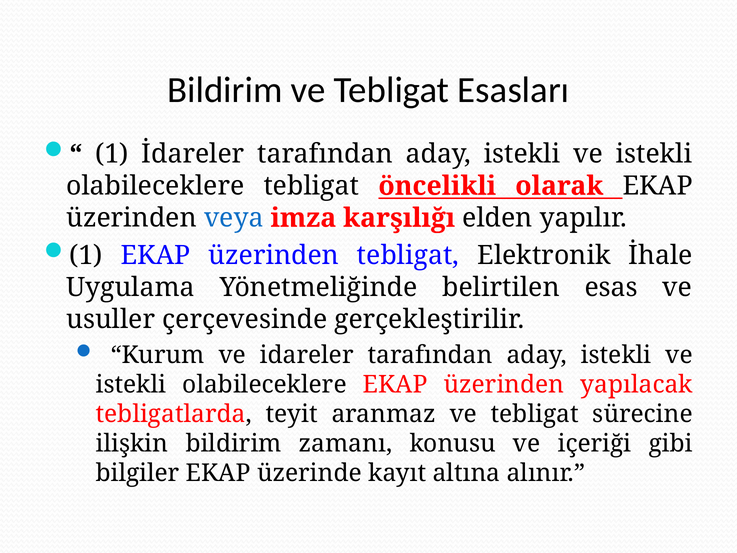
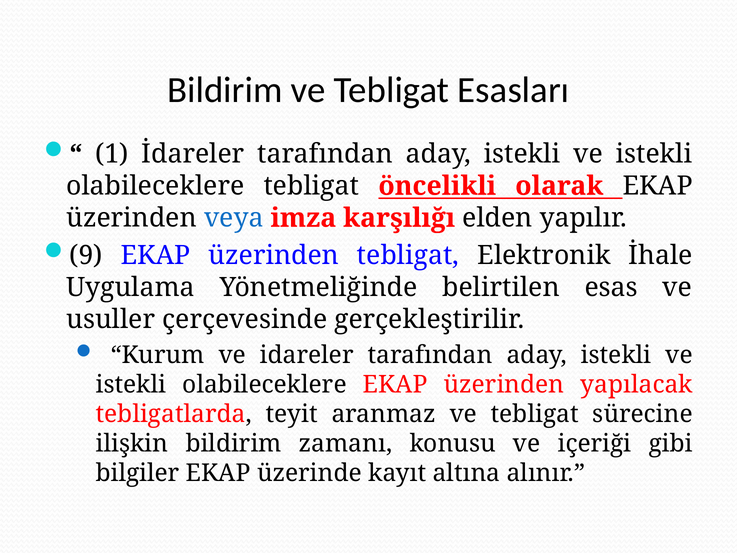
1 at (86, 255): 1 -> 9
